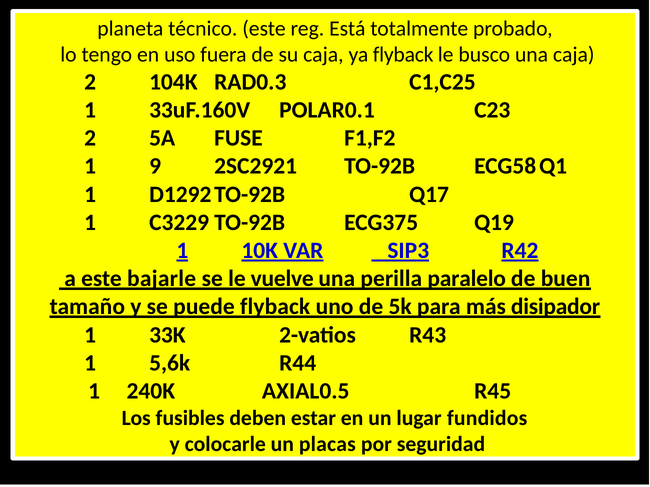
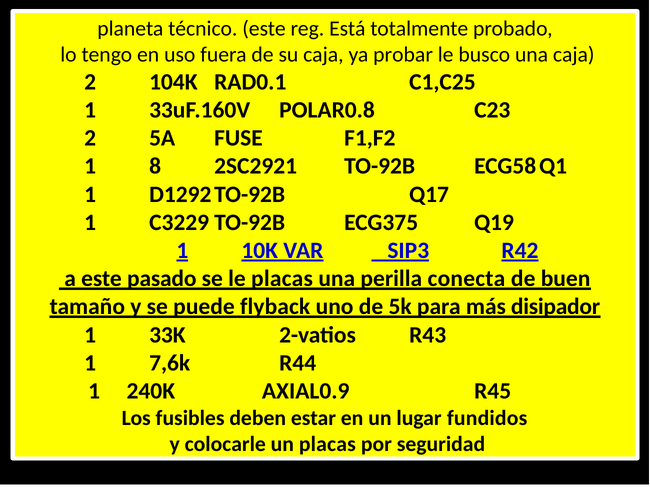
ya flyback: flyback -> probar
RAD0.3: RAD0.3 -> RAD0.1
POLAR0.1: POLAR0.1 -> POLAR0.8
9: 9 -> 8
bajarle: bajarle -> pasado
le vuelve: vuelve -> placas
paralelo: paralelo -> conecta
5,6k: 5,6k -> 7,6k
AXIAL0.5: AXIAL0.5 -> AXIAL0.9
